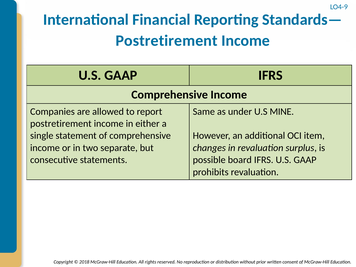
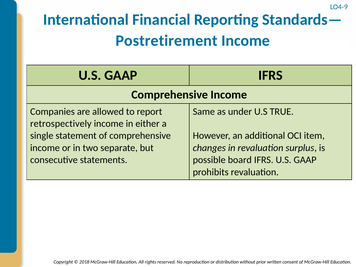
MINE: MINE -> TRUE
postretirement at (61, 124): postretirement -> retrospectively
